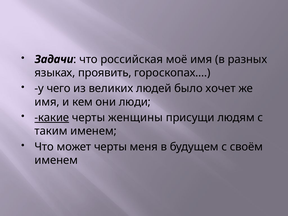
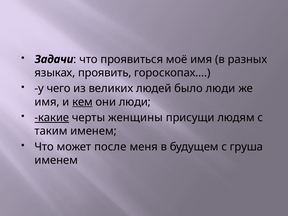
российская: российская -> проявиться
было хочет: хочет -> люди
кем underline: none -> present
может черты: черты -> после
своём: своём -> груша
